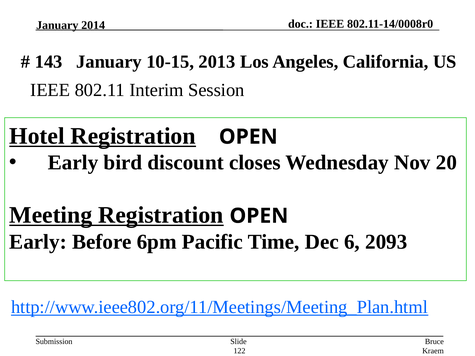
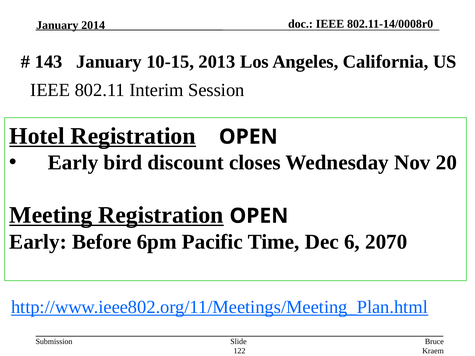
2093: 2093 -> 2070
